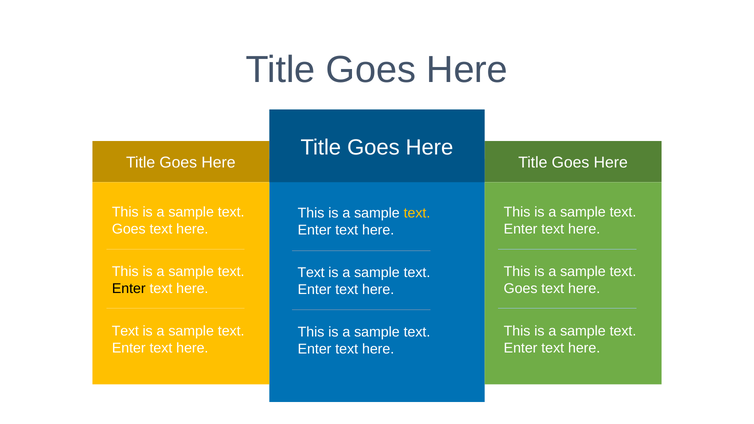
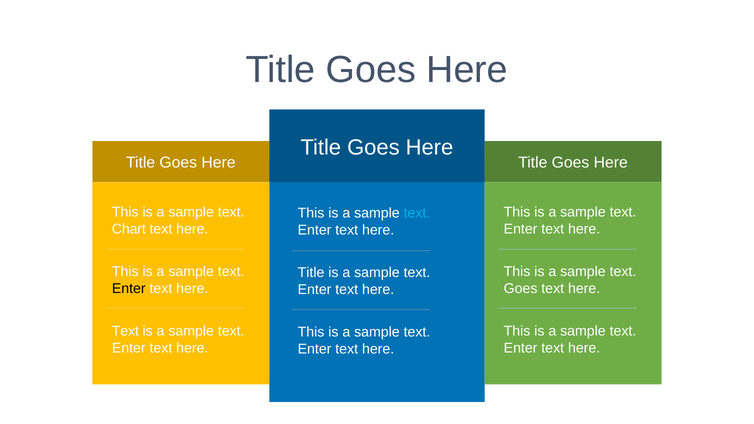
text at (417, 213) colour: yellow -> light blue
Goes at (129, 229): Goes -> Chart
Text at (311, 273): Text -> Title
